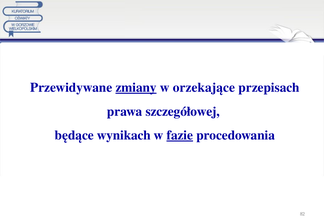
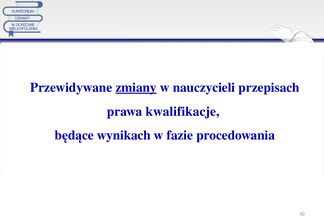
orzekające: orzekające -> nauczycieli
szczegółowej: szczegółowej -> kwalifikacje
fazie underline: present -> none
